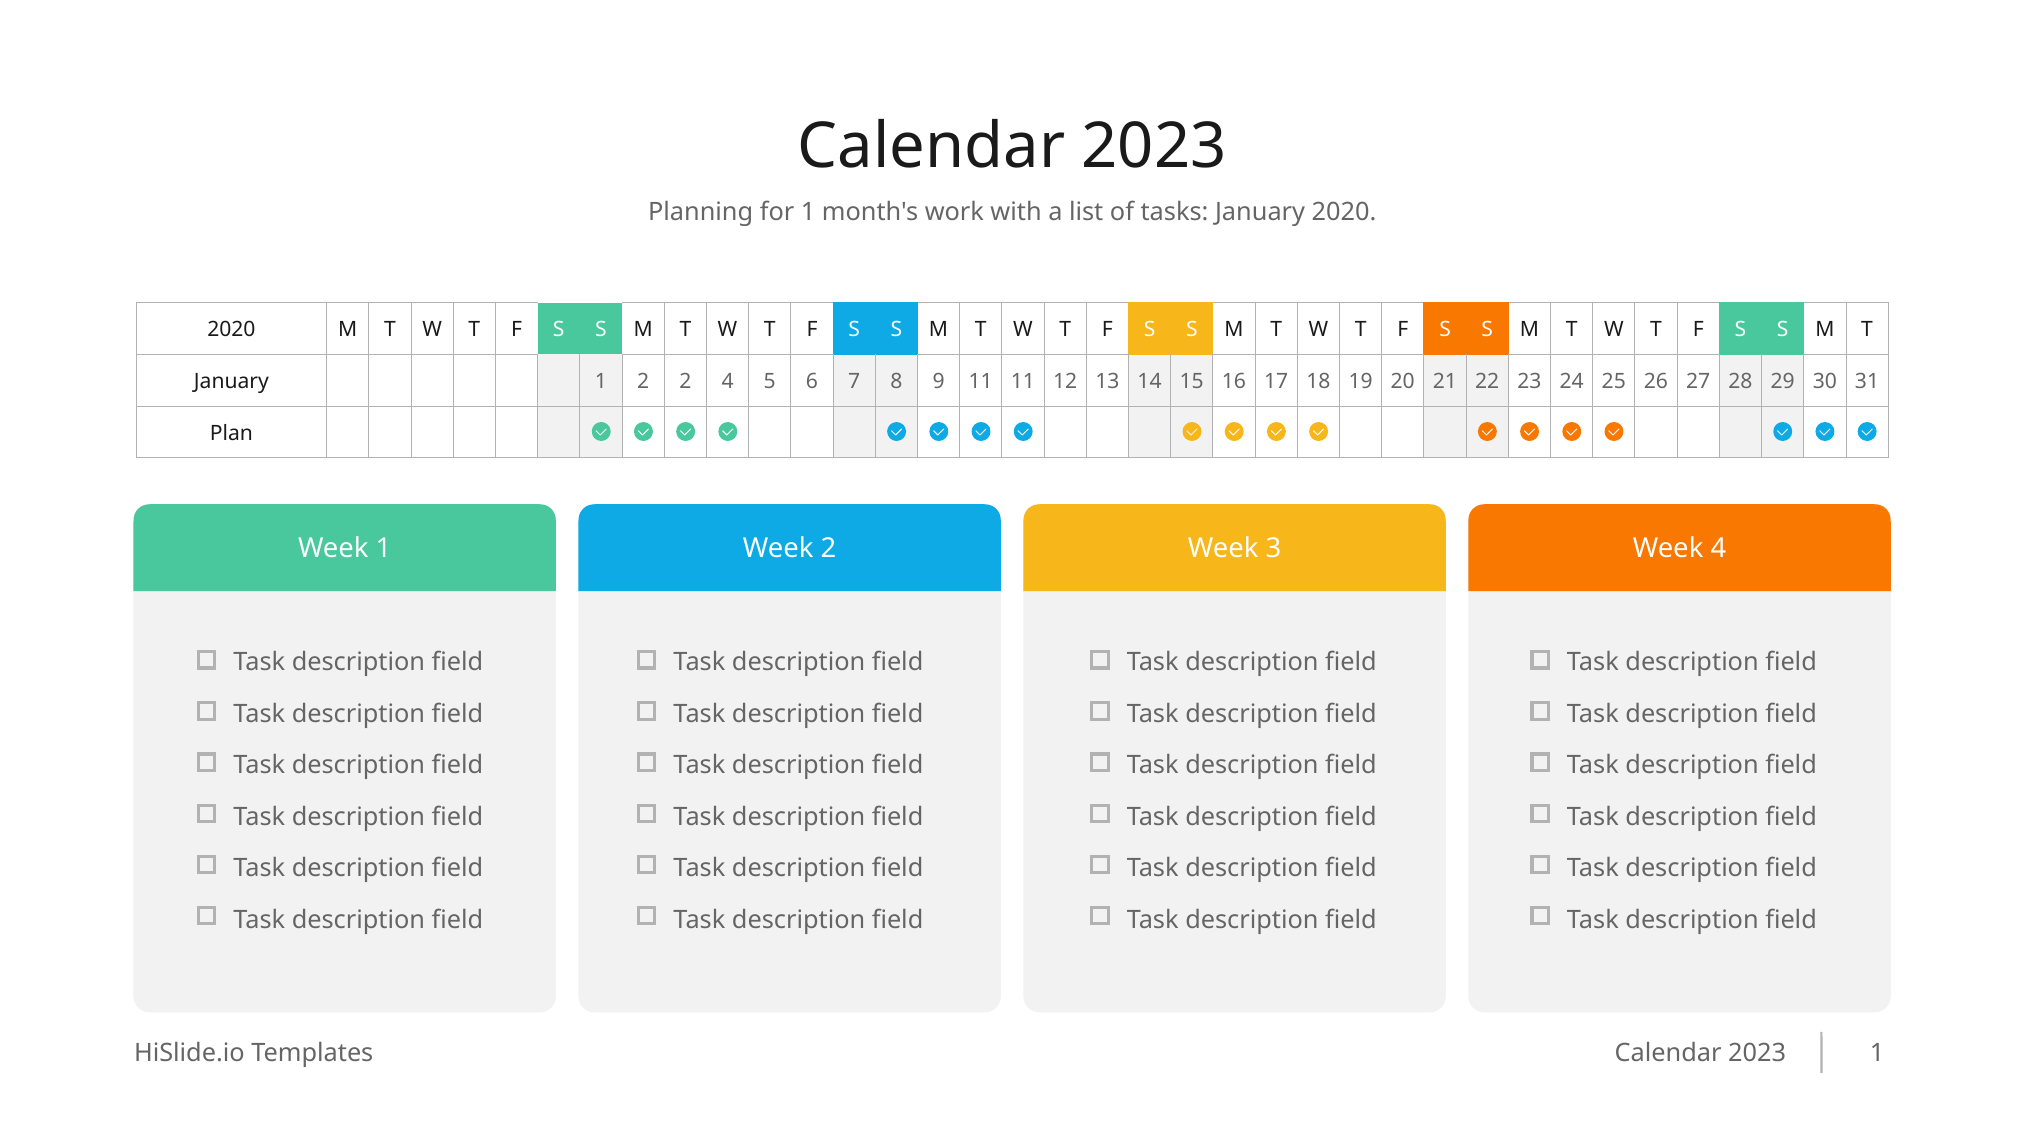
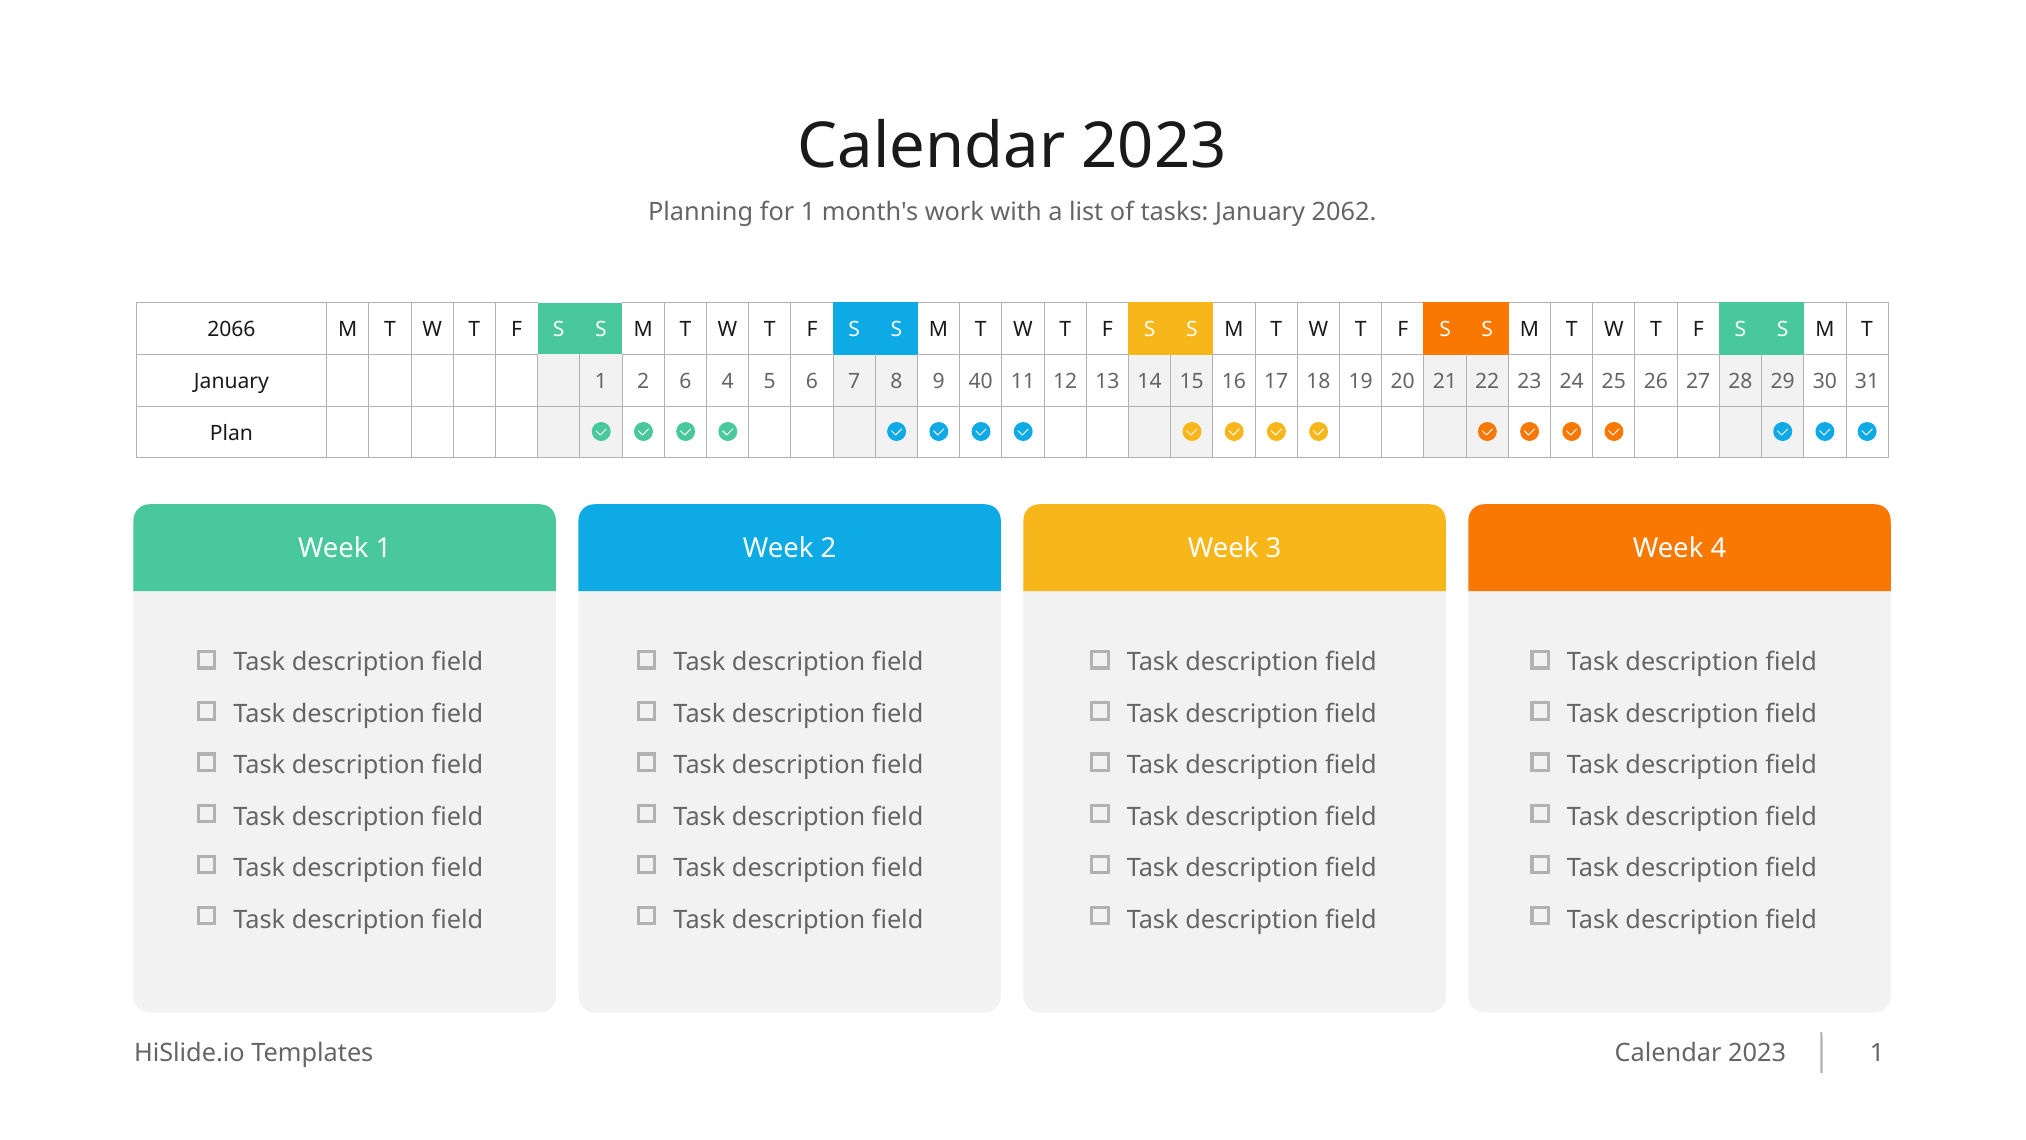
January 2020: 2020 -> 2062
2020 at (231, 330): 2020 -> 2066
2 2: 2 -> 6
9 11: 11 -> 40
